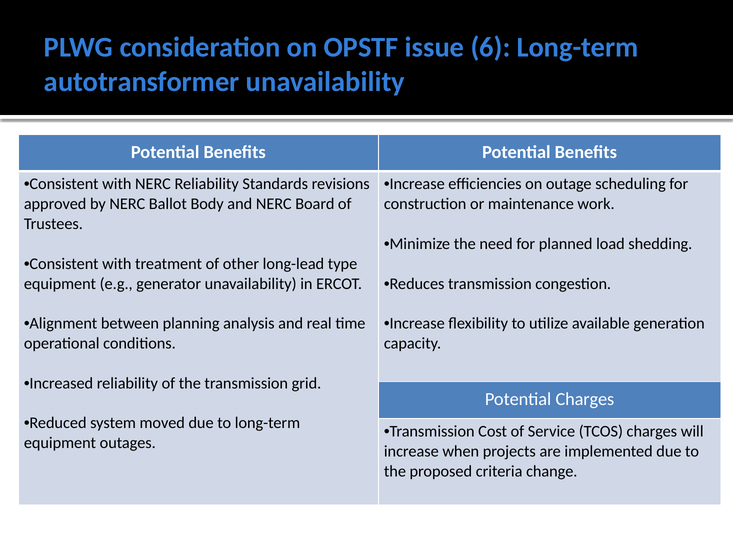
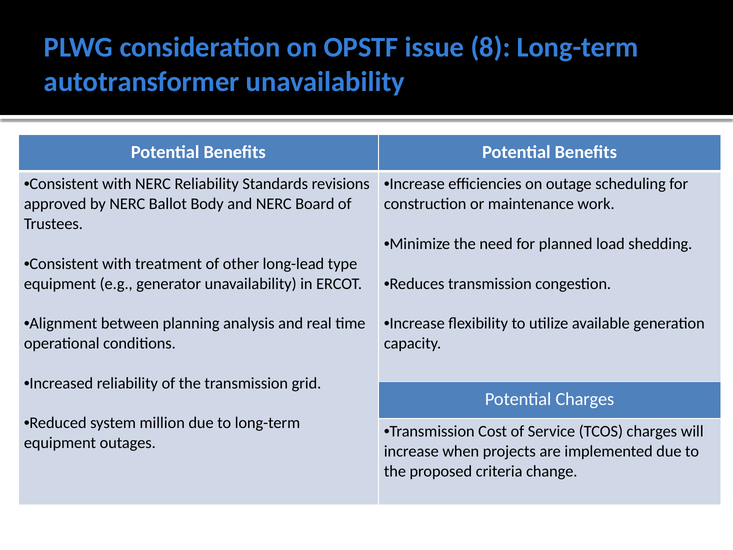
6: 6 -> 8
moved: moved -> million
